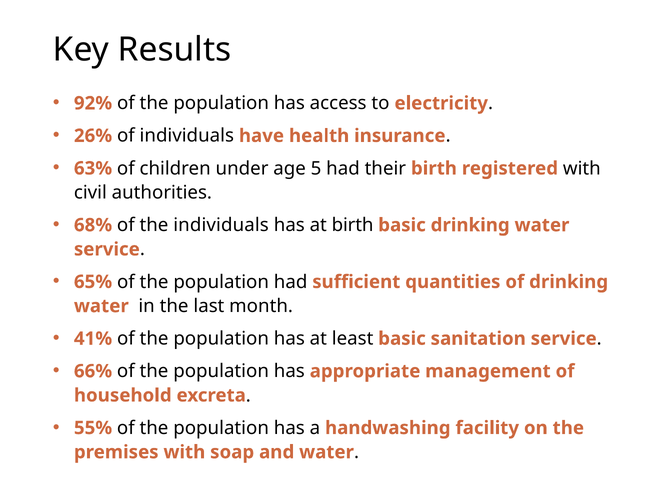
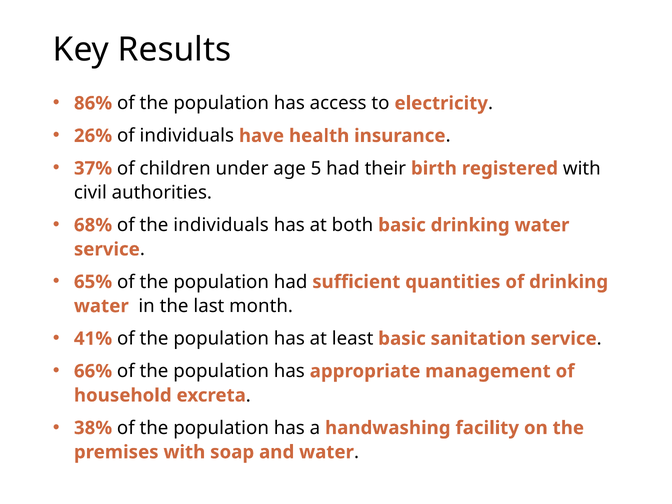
92%: 92% -> 86%
63%: 63% -> 37%
at birth: birth -> both
55%: 55% -> 38%
